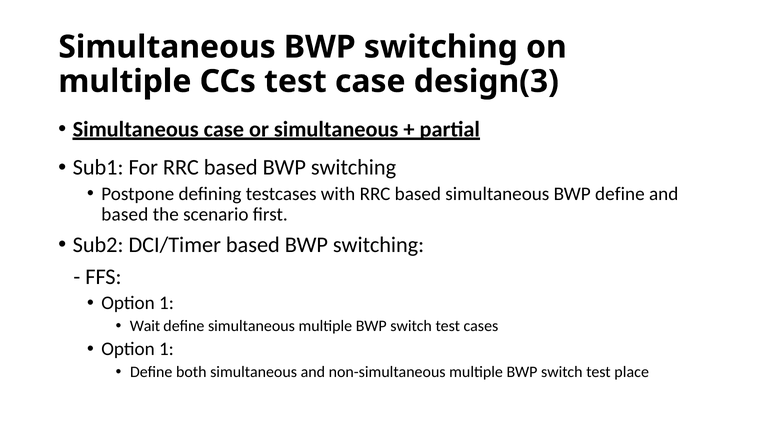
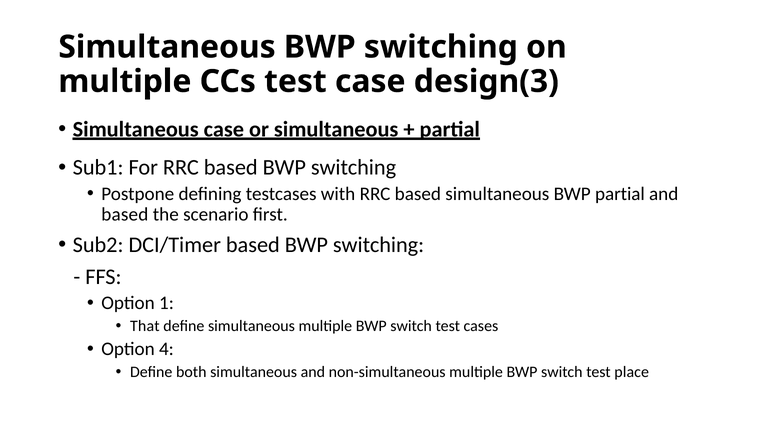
BWP define: define -> partial
Wait: Wait -> That
1 at (166, 349): 1 -> 4
